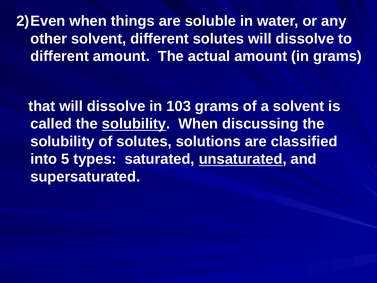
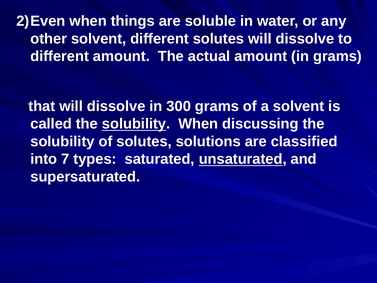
103: 103 -> 300
5: 5 -> 7
